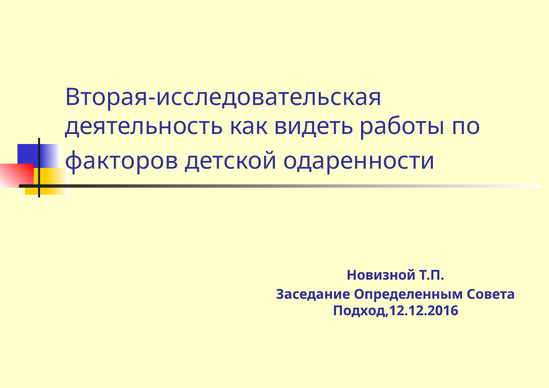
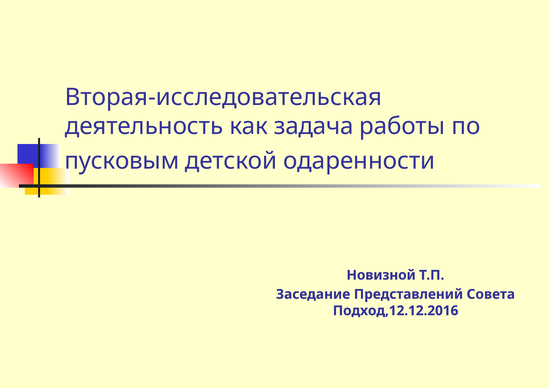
видеть: видеть -> задача
факторов: факторов -> пусковым
Определенным: Определенным -> Представлений
